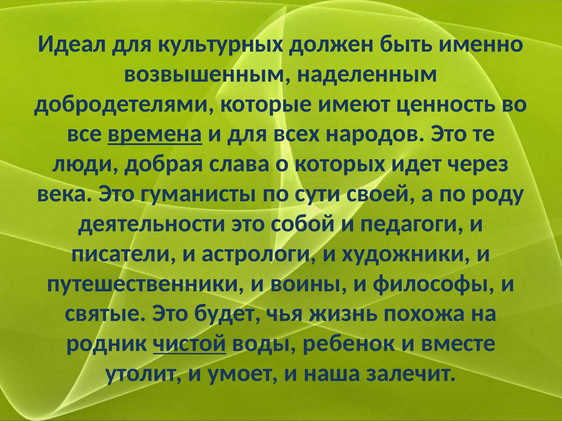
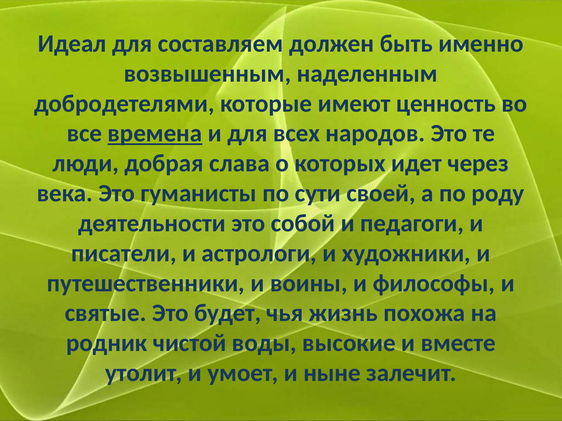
культурных: культурных -> составляем
чистой underline: present -> none
ребенок: ребенок -> высокие
наша: наша -> ныне
